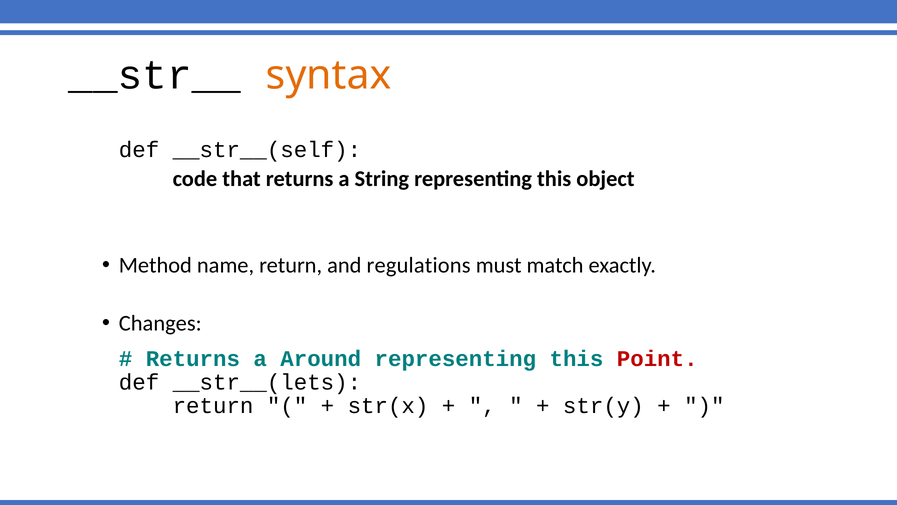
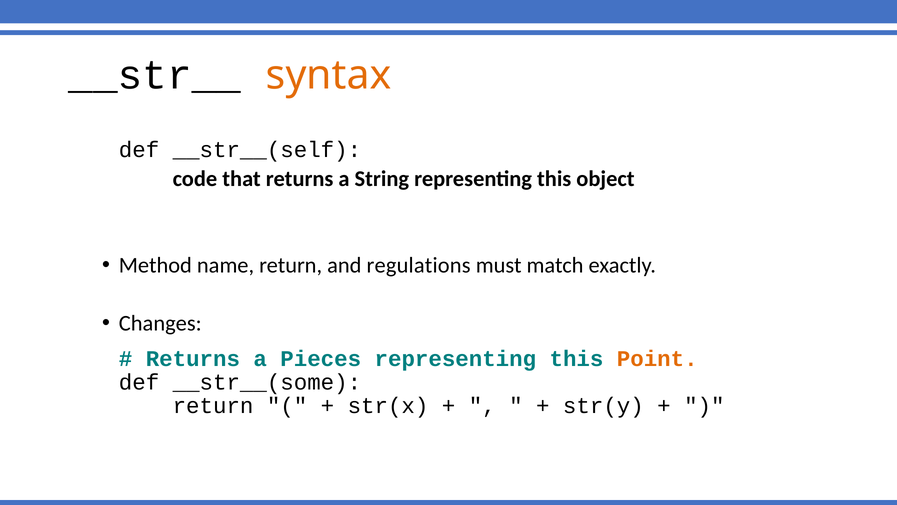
Around: Around -> Pieces
Point colour: red -> orange
__str__(lets: __str__(lets -> __str__(some
